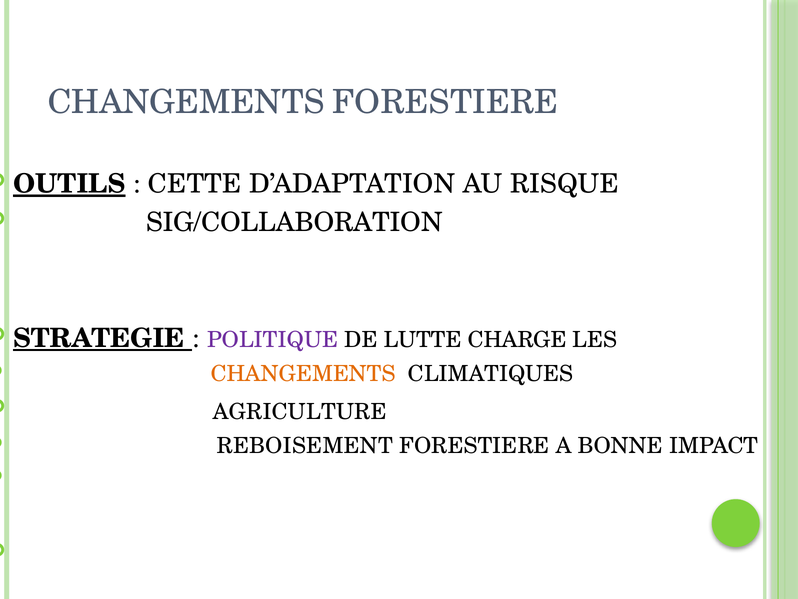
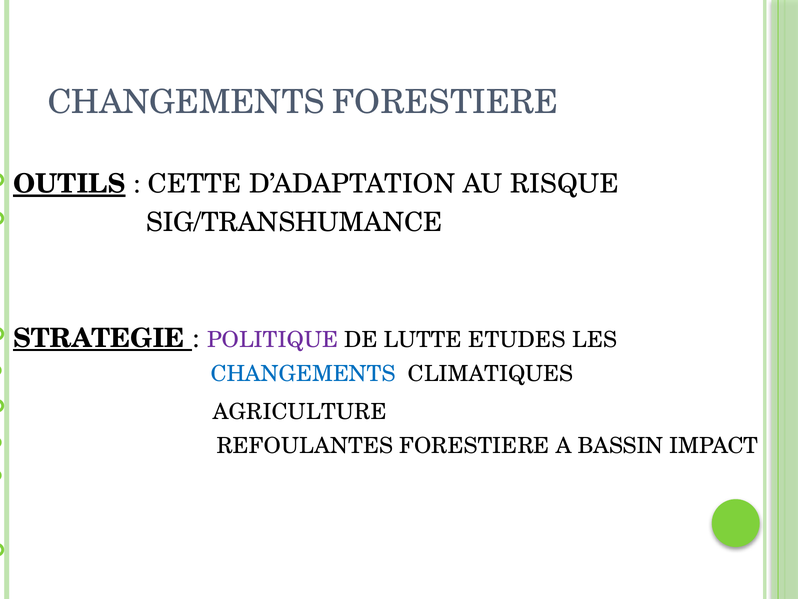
SIG/COLLABORATION: SIG/COLLABORATION -> SIG/TRANSHUMANCE
CHARGE: CHARGE -> ETUDES
CHANGEMENTS at (303, 374) colour: orange -> blue
REBOISEMENT: REBOISEMENT -> REFOULANTES
BONNE: BONNE -> BASSIN
